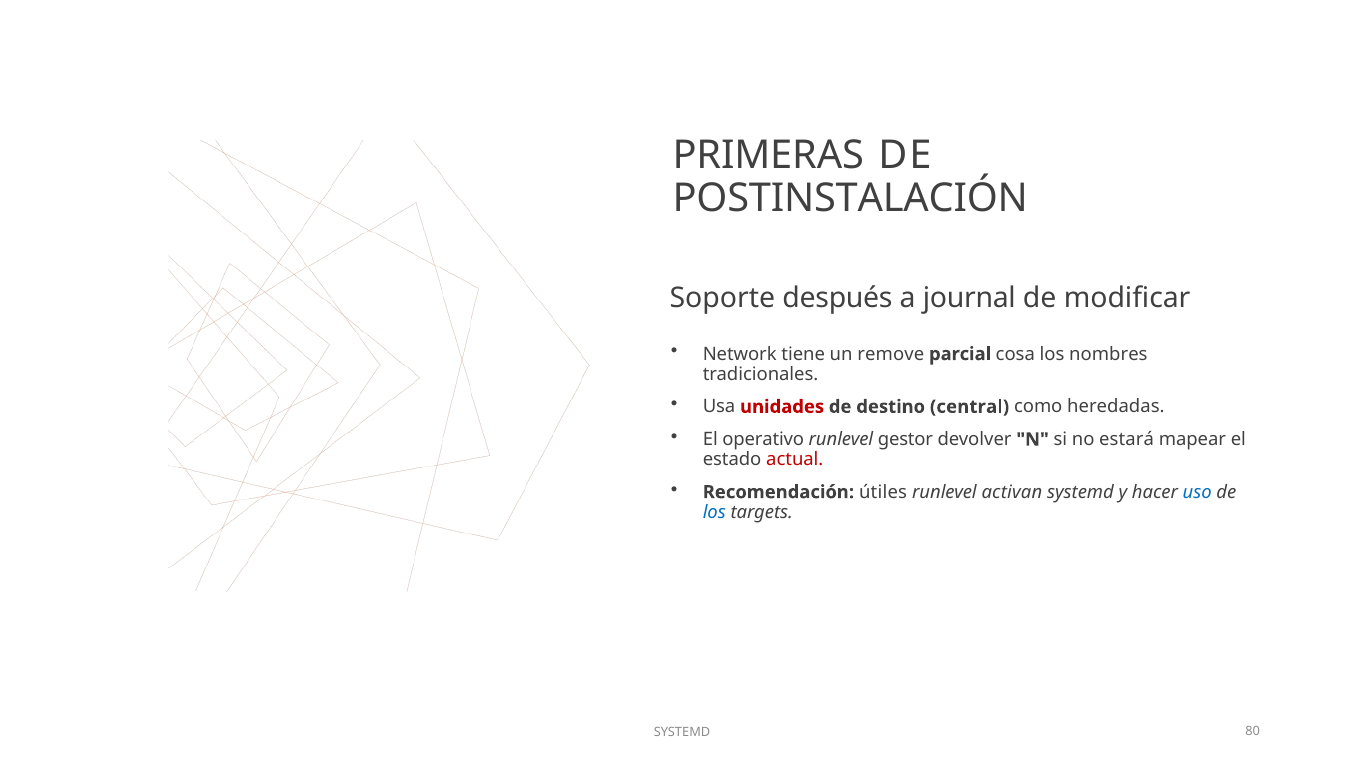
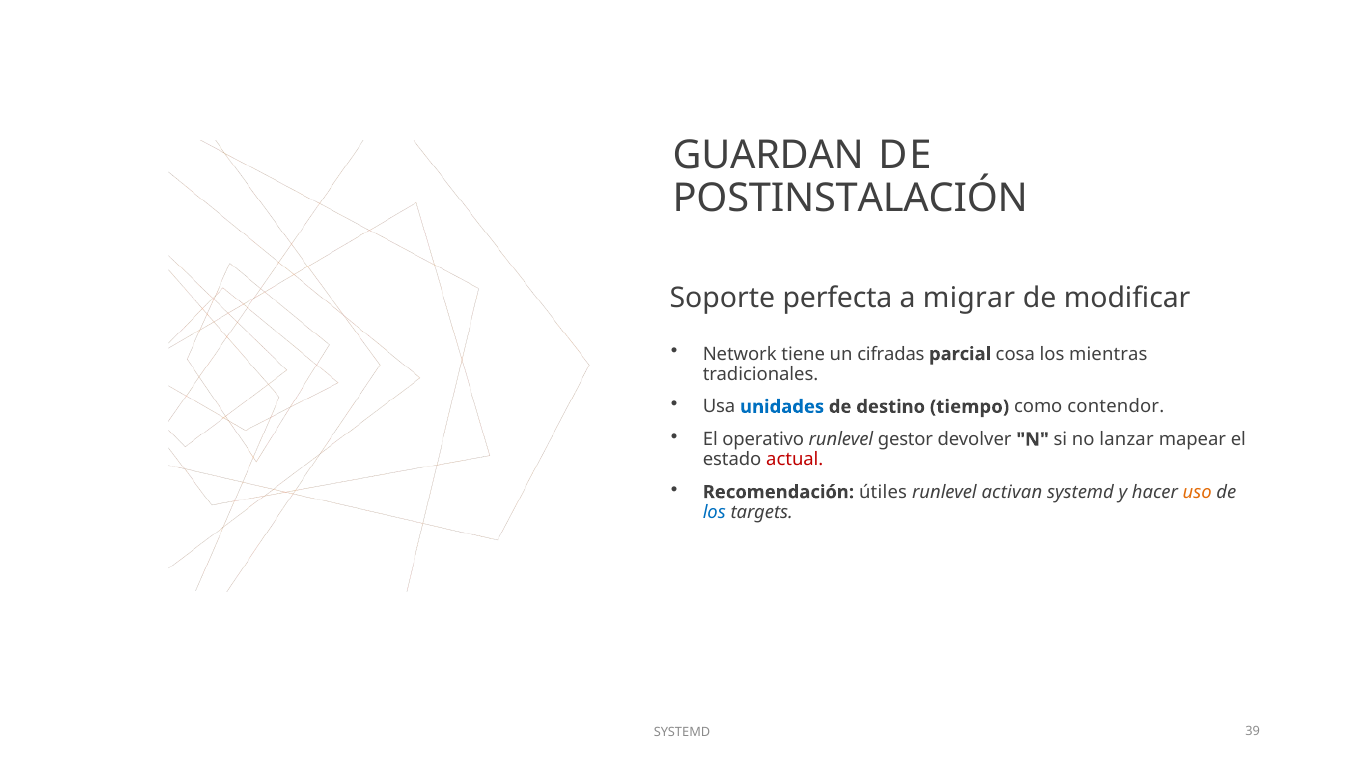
PRIMERAS: PRIMERAS -> GUARDAN
después: después -> perfecta
journal: journal -> migrar
remove: remove -> cifradas
nombres: nombres -> mientras
unidades colour: red -> blue
central: central -> tiempo
heredadas: heredadas -> contendor
estará: estará -> lanzar
uso colour: blue -> orange
80: 80 -> 39
